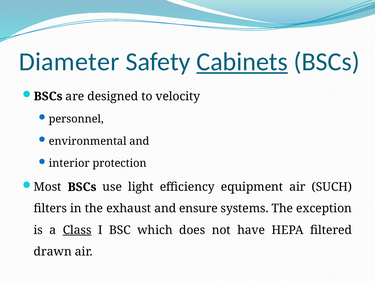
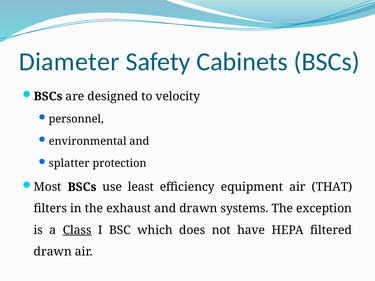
Cabinets underline: present -> none
interior: interior -> splatter
light: light -> least
SUCH: SUCH -> THAT
and ensure: ensure -> drawn
